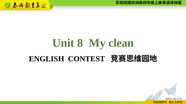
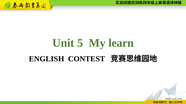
8: 8 -> 5
clean: clean -> learn
